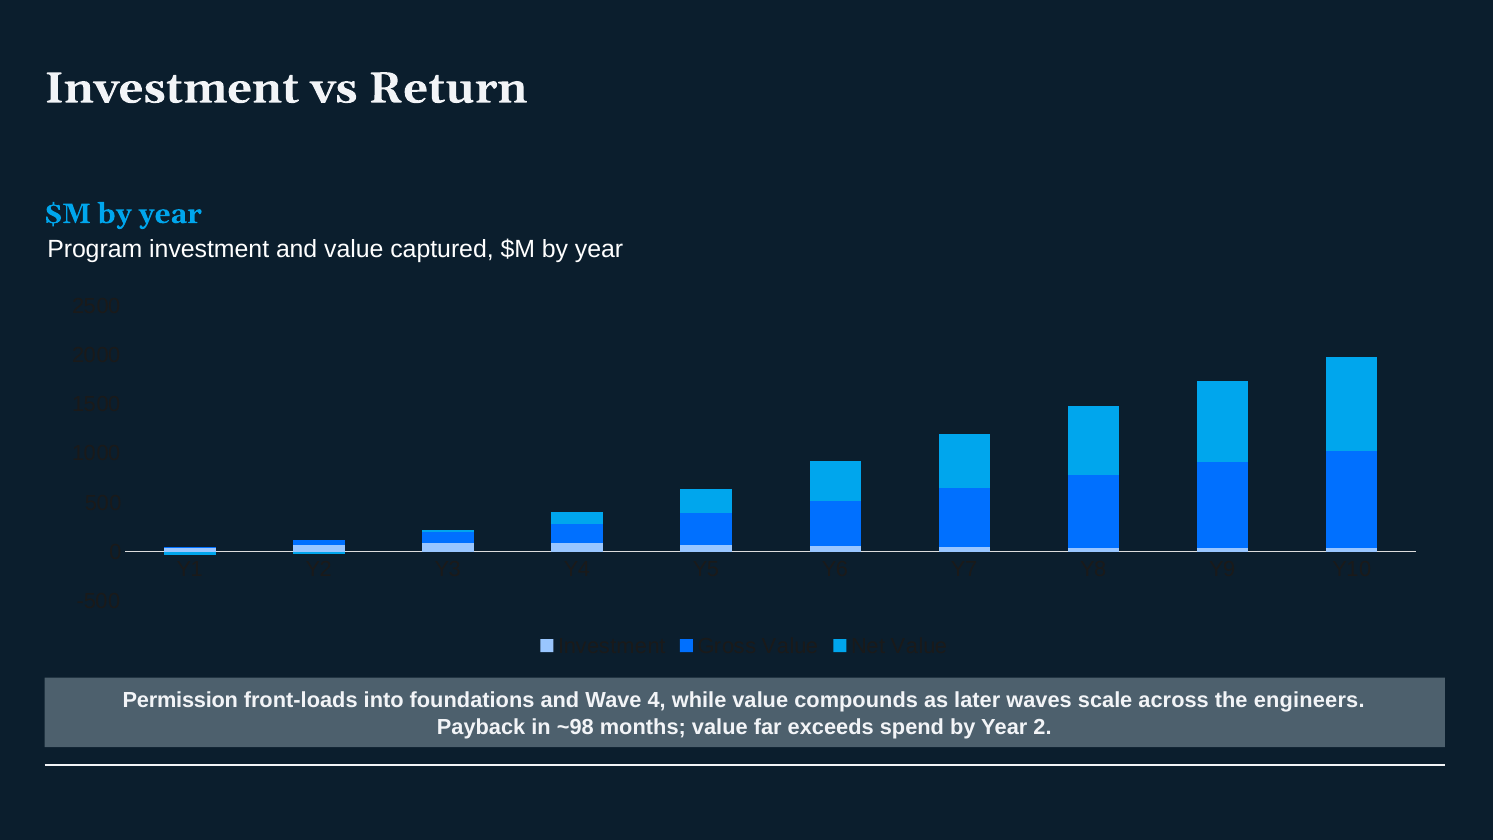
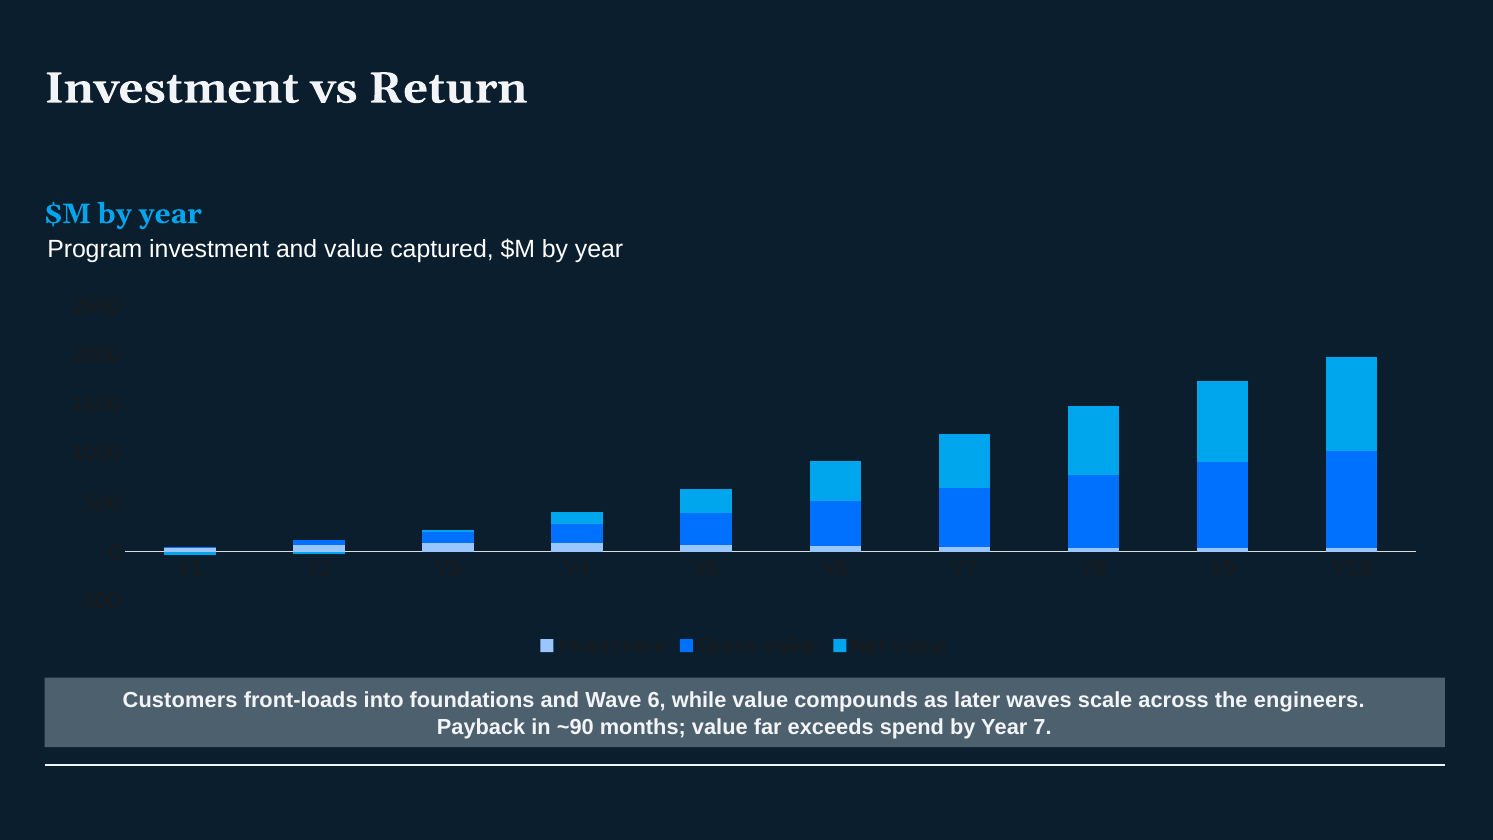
Permission: Permission -> Customers
4: 4 -> 6
~98: ~98 -> ~90
2: 2 -> 7
